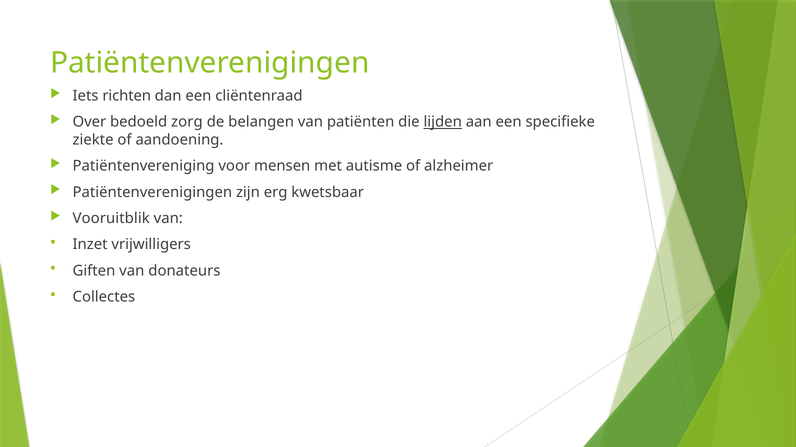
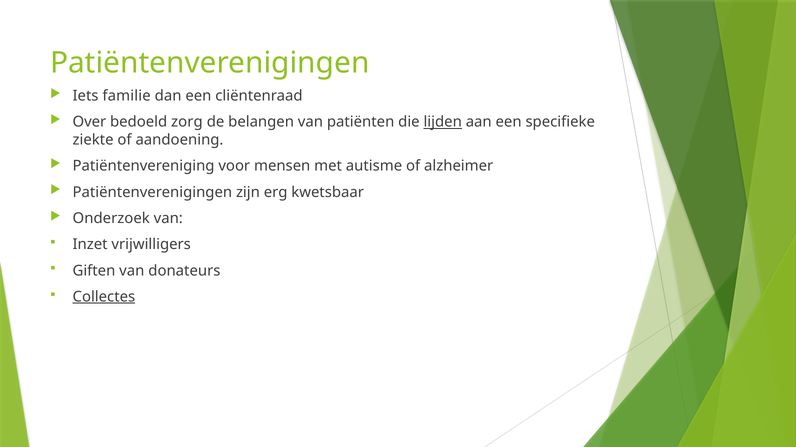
richten: richten -> familie
Vooruitblik: Vooruitblik -> Onderzoek
Collectes underline: none -> present
